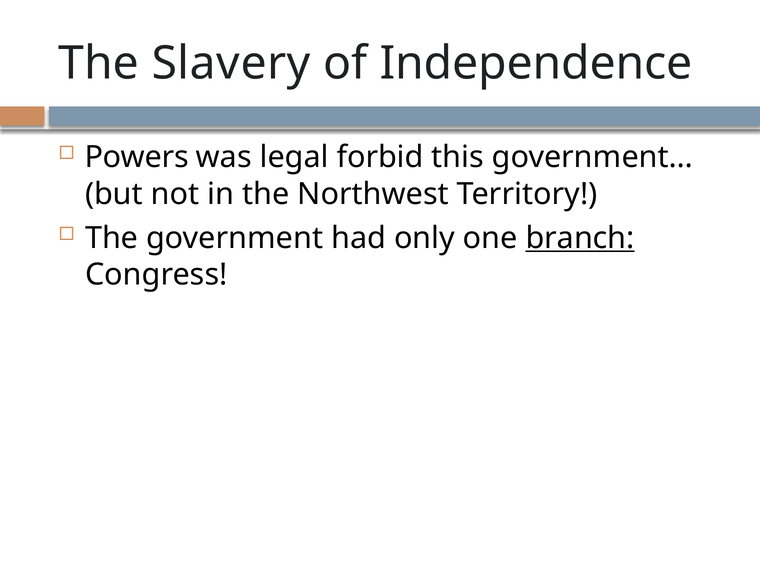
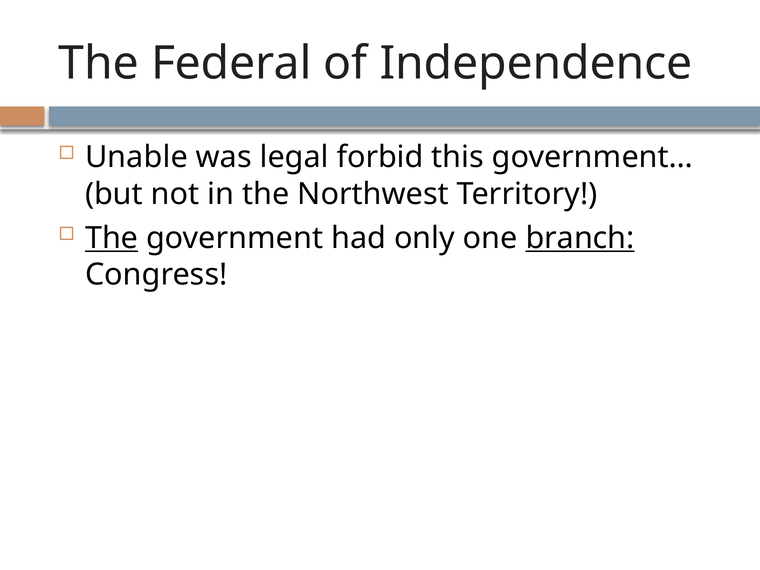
Slavery: Slavery -> Federal
Powers: Powers -> Unable
The at (112, 238) underline: none -> present
